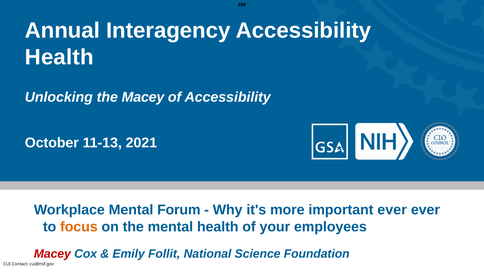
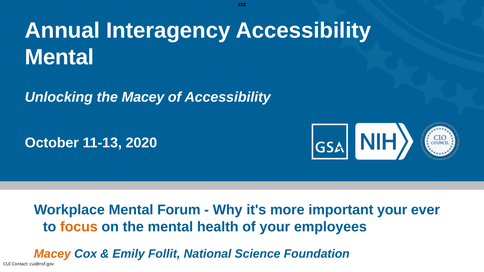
Health at (59, 57): Health -> Mental
2021: 2021 -> 2020
important ever: ever -> your
Macey at (52, 254) colour: red -> orange
